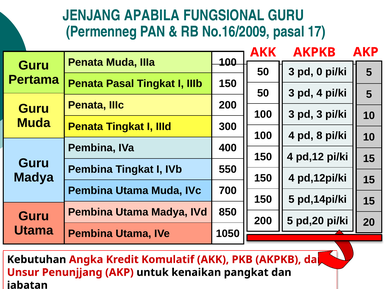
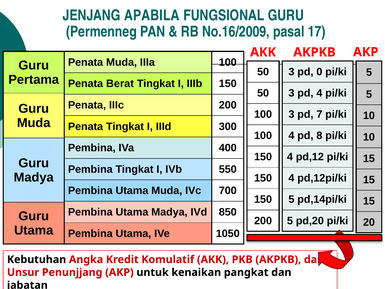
Penata Pasal: Pasal -> Berat
pd 3: 3 -> 7
